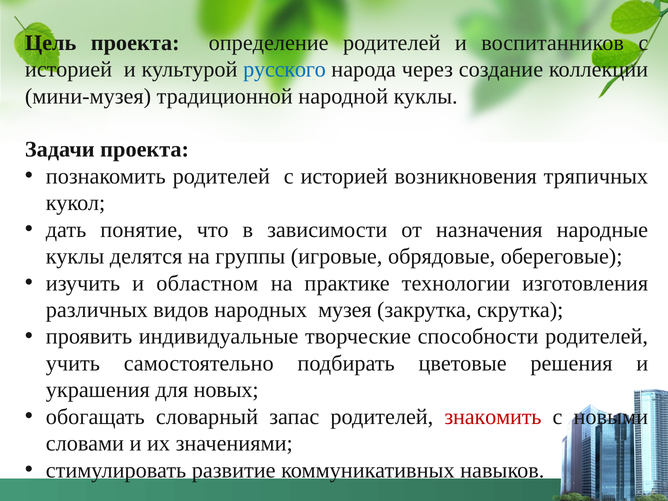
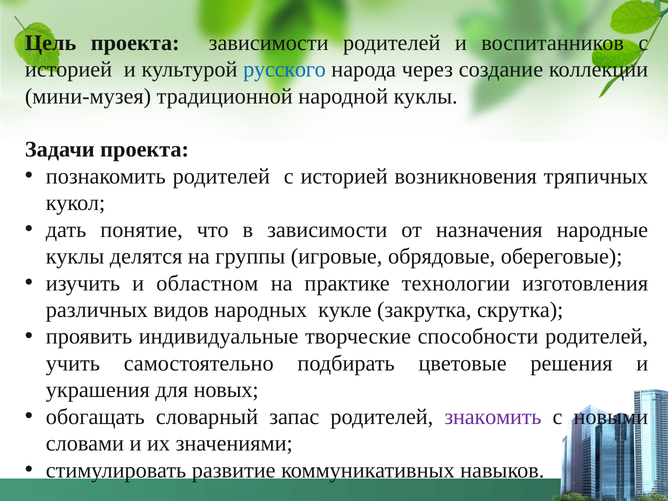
проекта определение: определение -> зависимости
музея: музея -> кукле
знакомить colour: red -> purple
